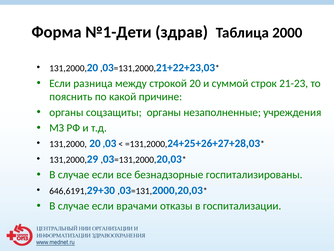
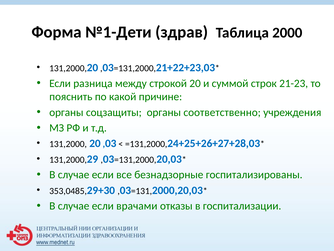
незаполненные: незаполненные -> соответственно
646,6191: 646,6191 -> 353,0485
